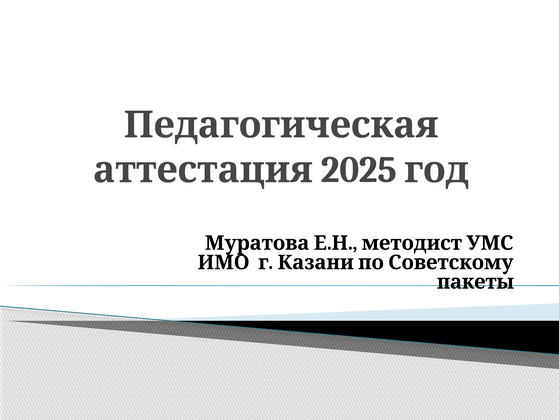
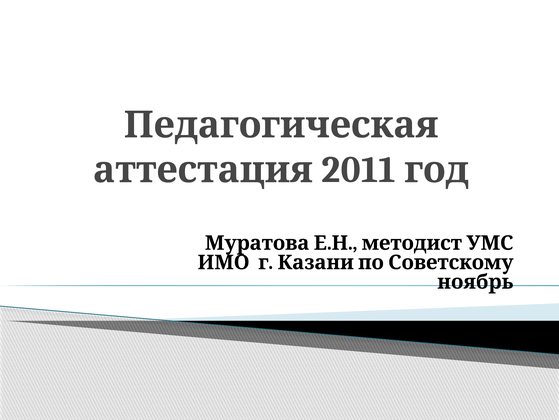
2025: 2025 -> 2011
пакеты: пакеты -> ноябрь
